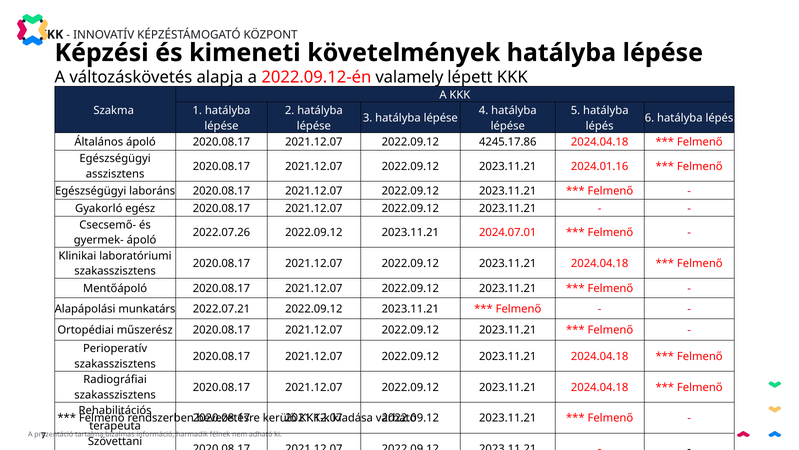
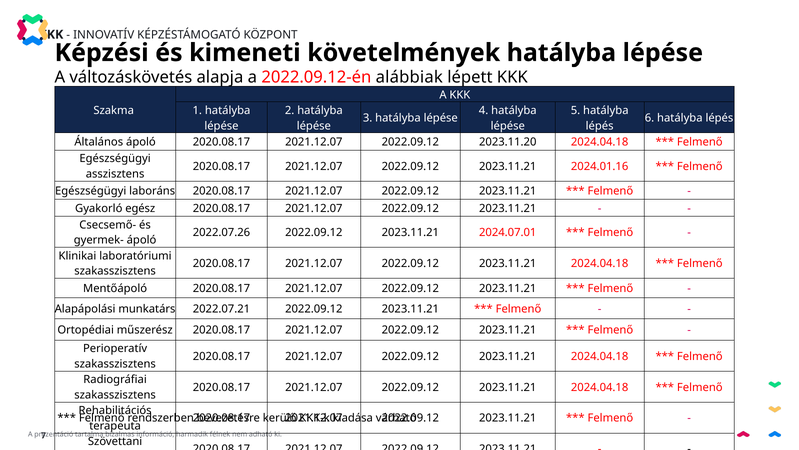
valamely: valamely -> alábbiak
4245.17.86: 4245.17.86 -> 2023.11.20
